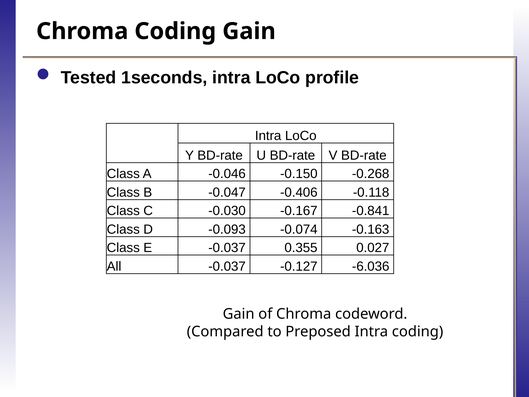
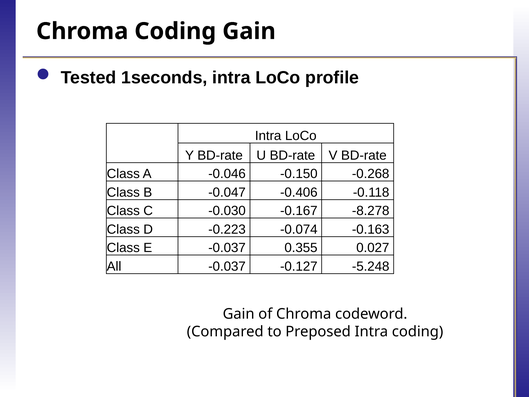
-0.841: -0.841 -> -8.278
-0.093: -0.093 -> -0.223
-6.036: -6.036 -> -5.248
